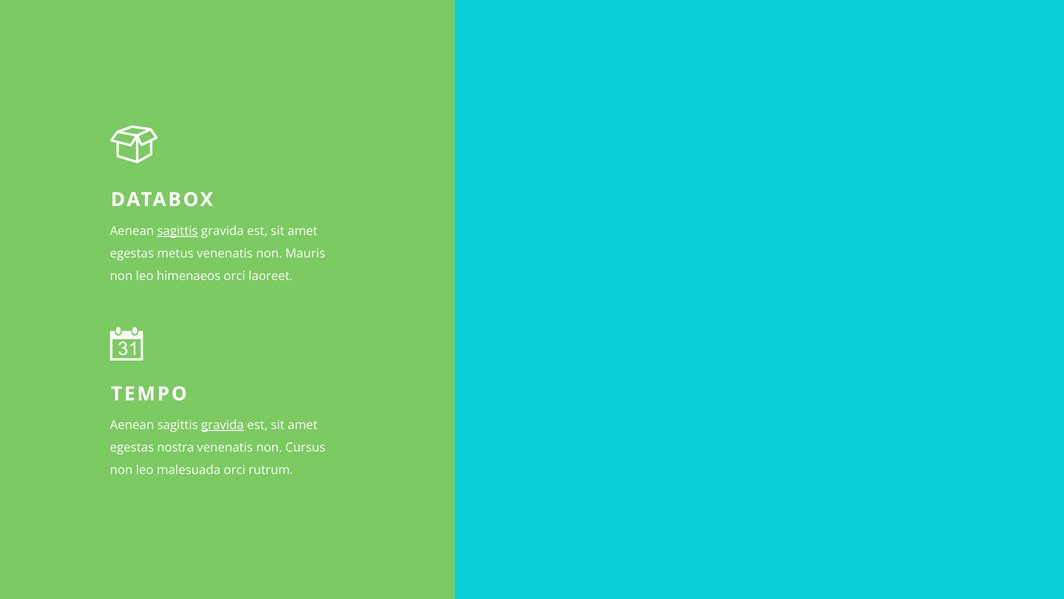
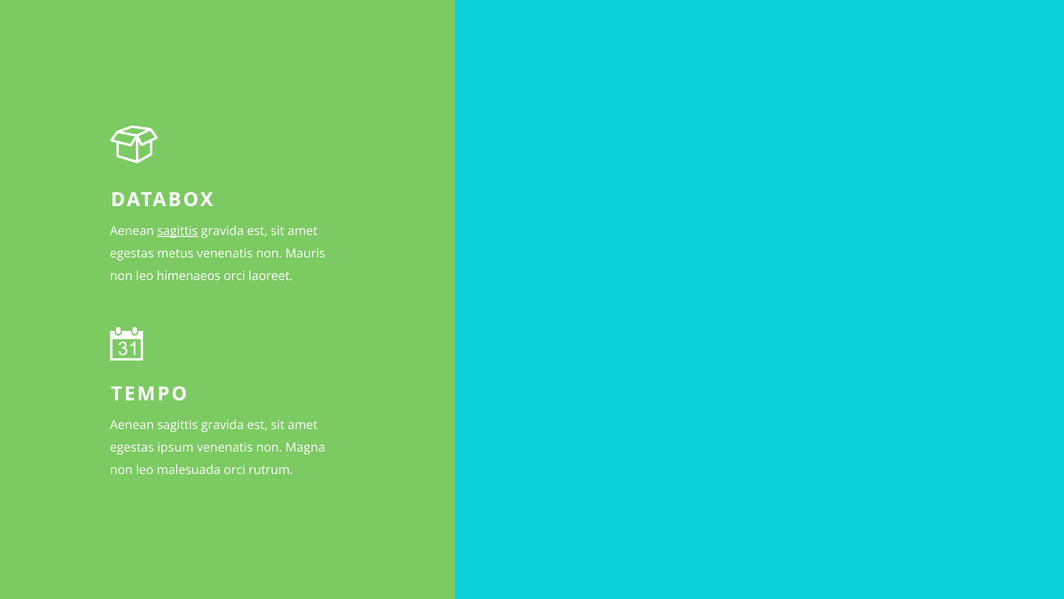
gravida at (223, 425) underline: present -> none
nostra: nostra -> ipsum
Cursus: Cursus -> Magna
